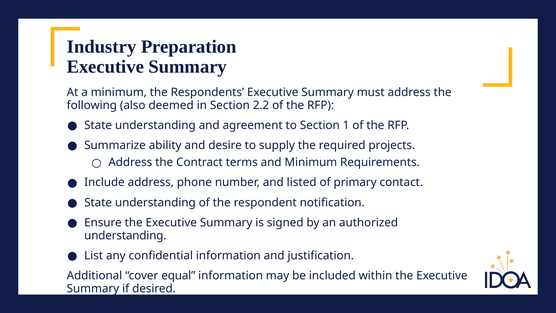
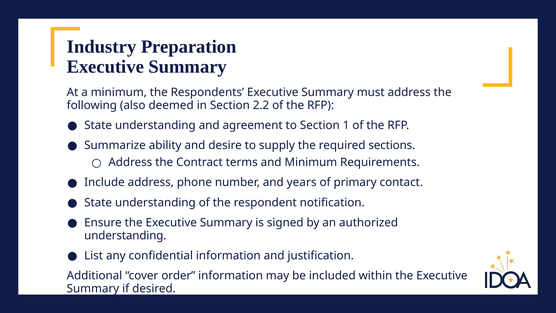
projects: projects -> sections
listed: listed -> years
equal: equal -> order
